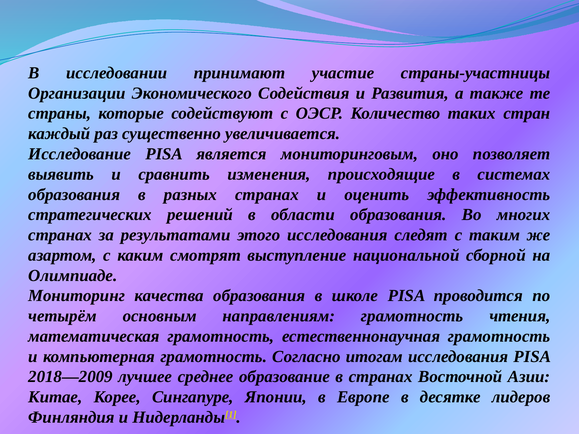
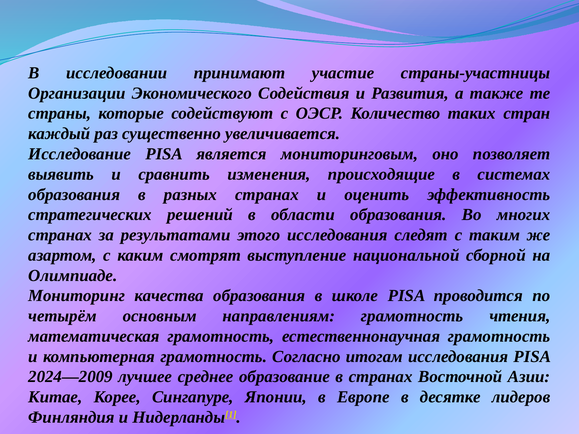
2018—2009: 2018—2009 -> 2024—2009
